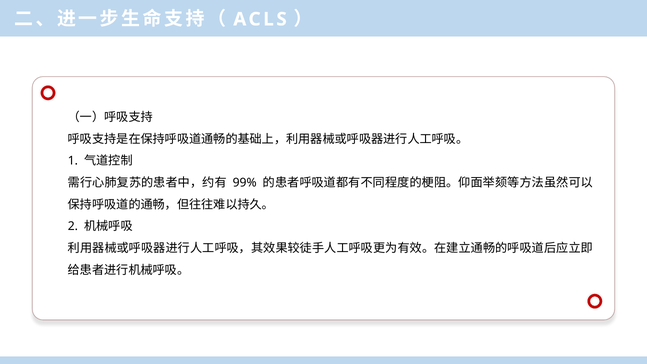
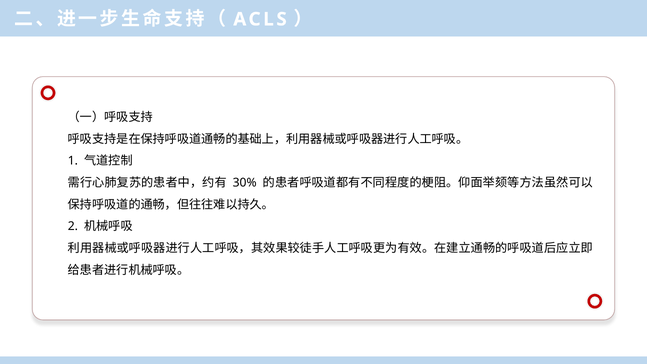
99%: 99% -> 30%
